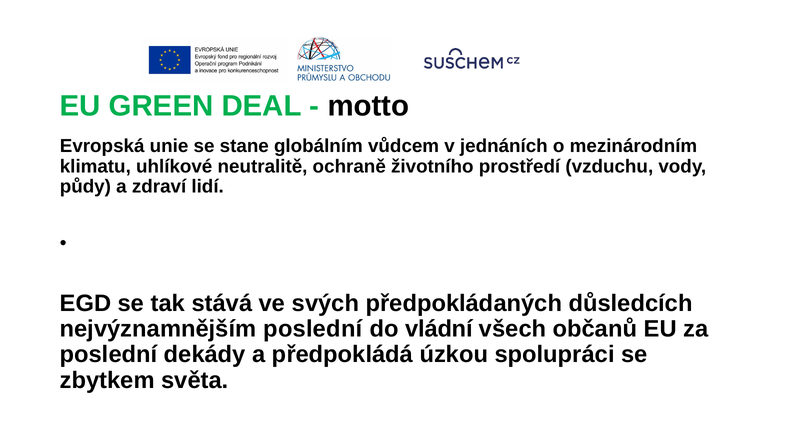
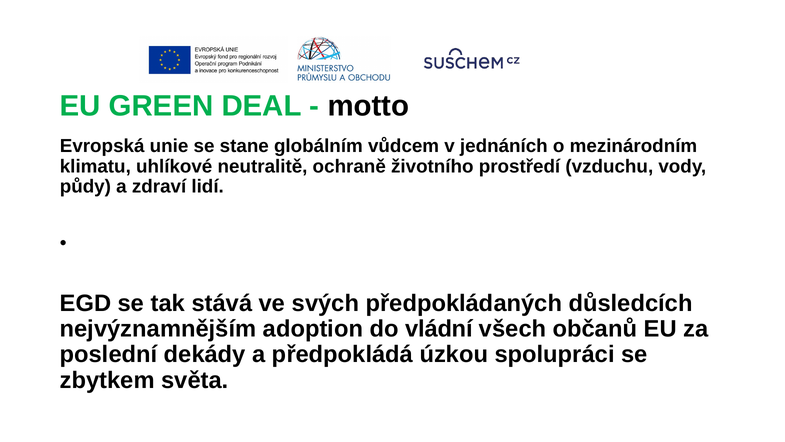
nejvýznamnějším poslední: poslední -> adoption
